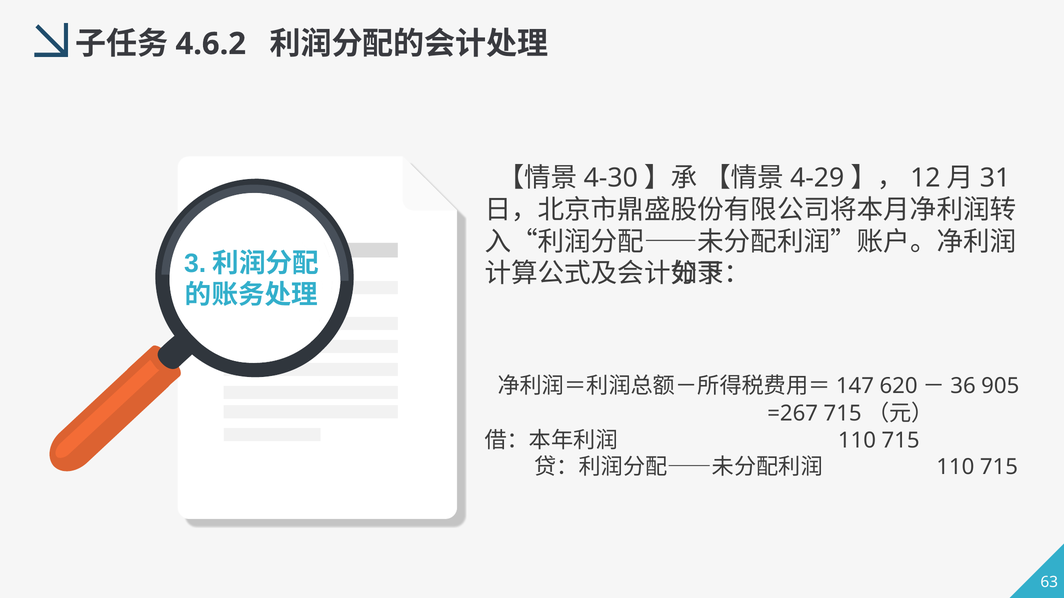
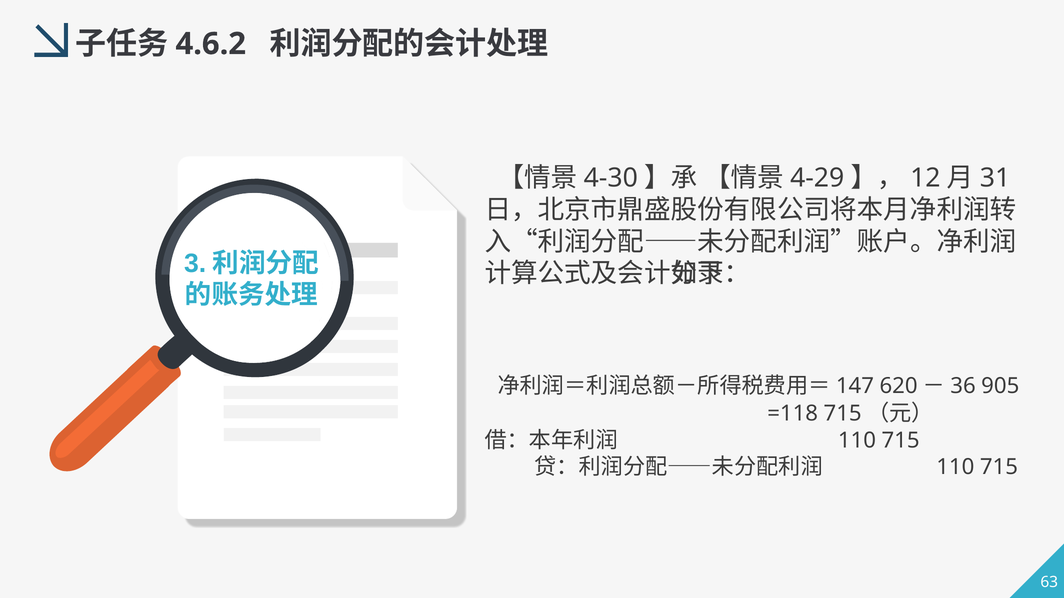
=267: =267 -> =118
